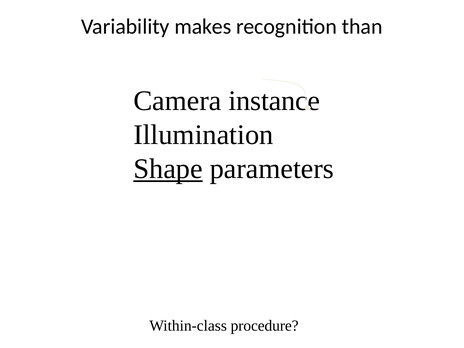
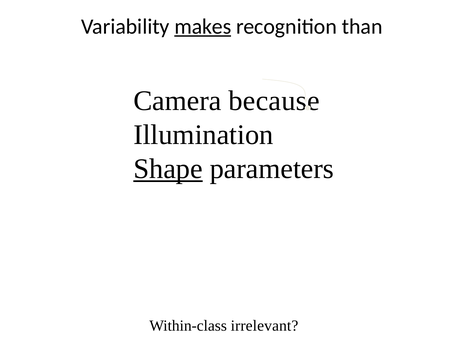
makes underline: none -> present
instance: instance -> because
procedure: procedure -> irrelevant
